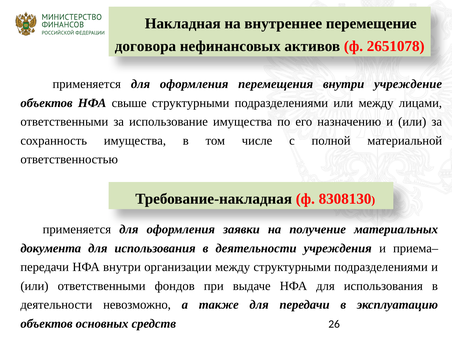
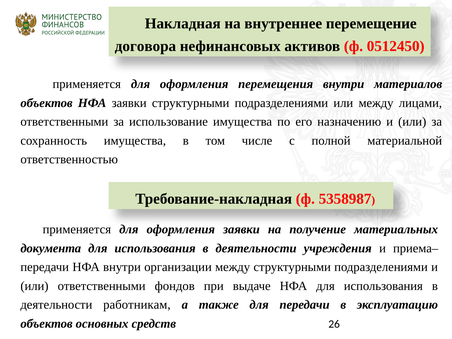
2651078: 2651078 -> 0512450
учреждение: учреждение -> материалов
НФА свыше: свыше -> заявки
8308130: 8308130 -> 5358987
невозможно: невозможно -> работникам
